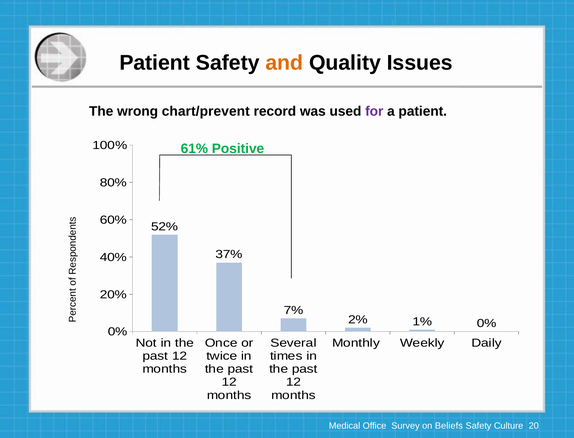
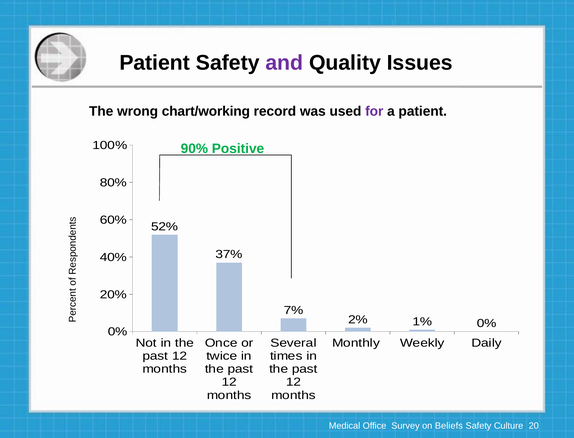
and colour: orange -> purple
chart/prevent: chart/prevent -> chart/working
61%: 61% -> 90%
